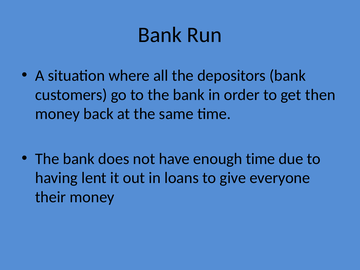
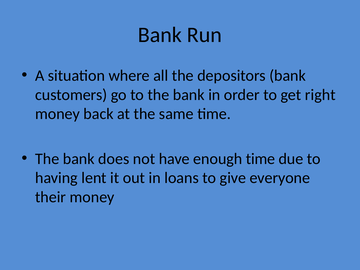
then: then -> right
